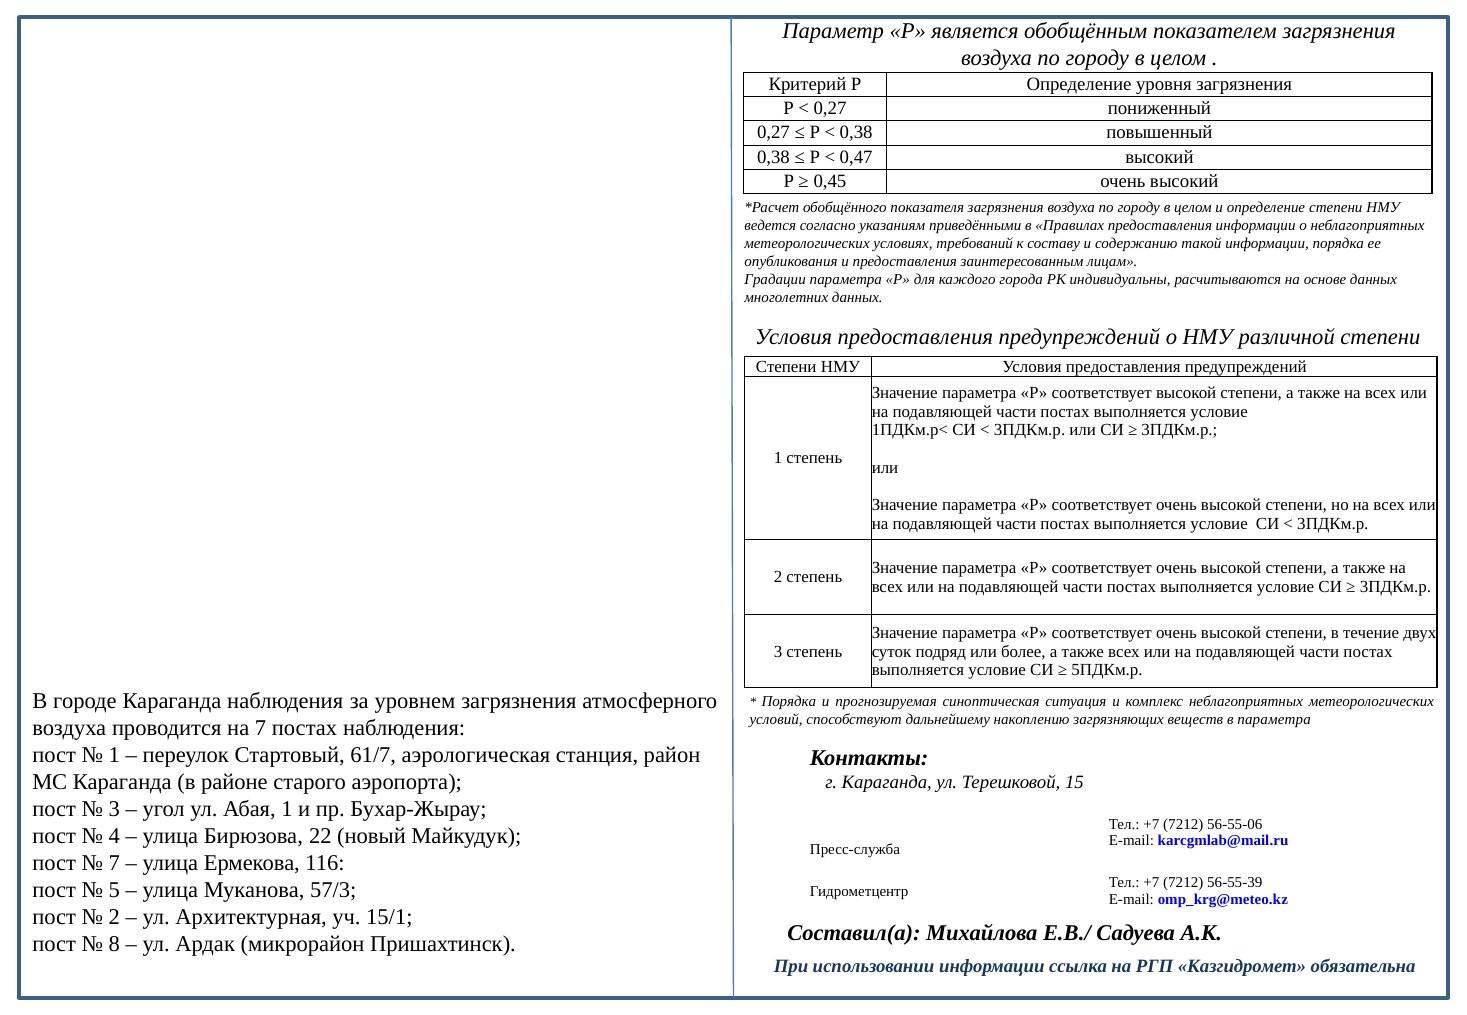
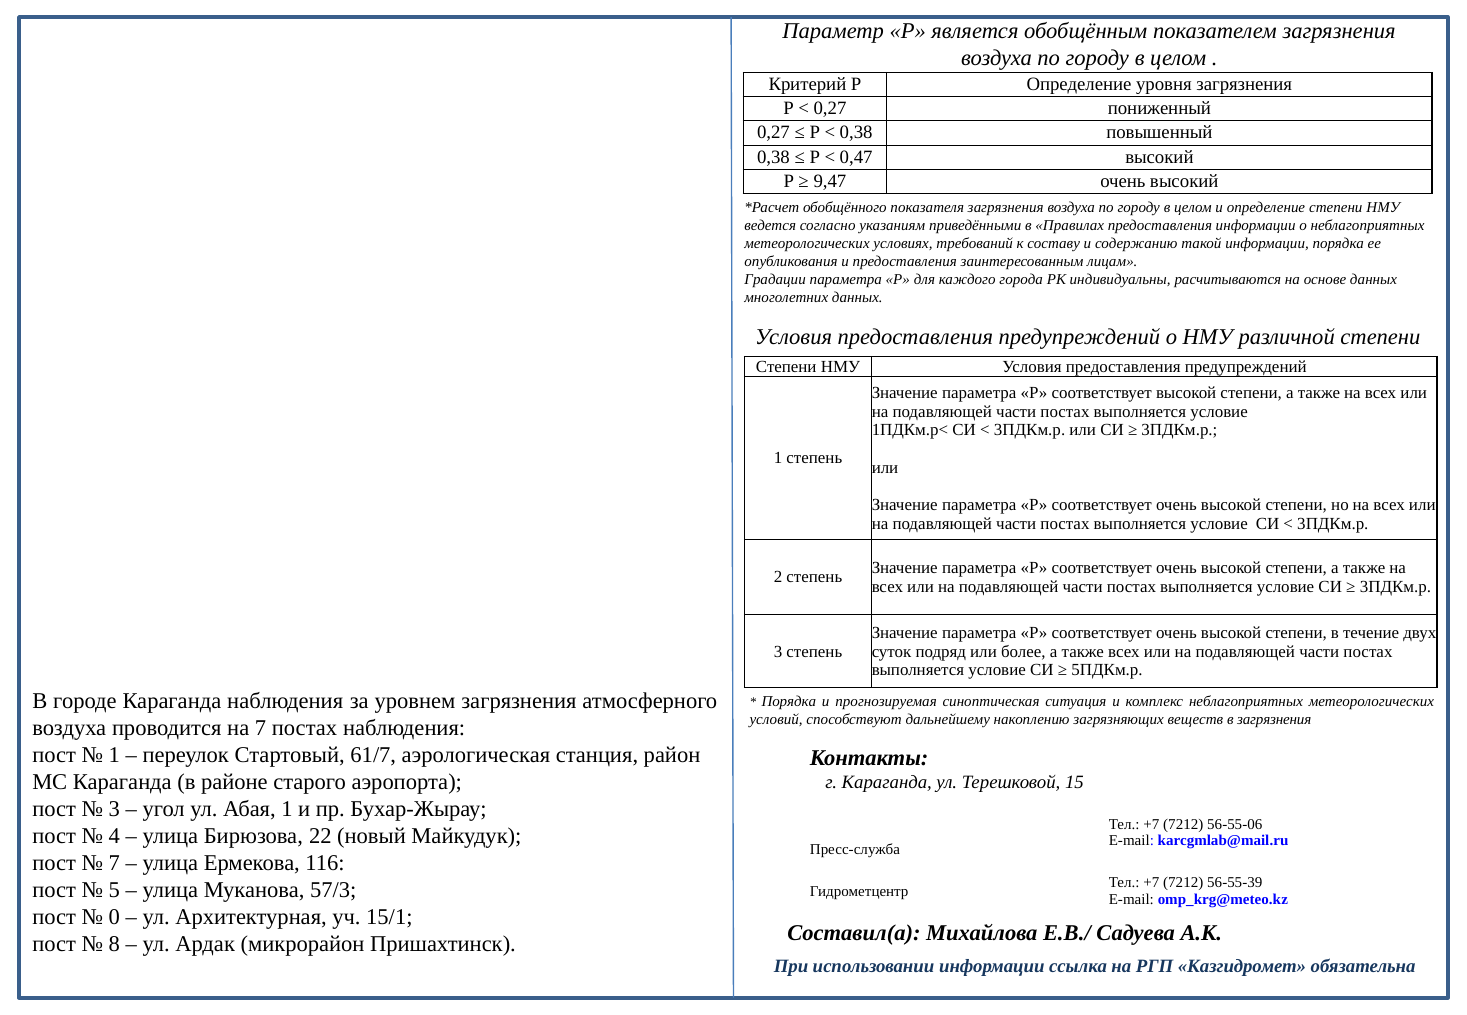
0,45: 0,45 -> 9,47
в параметра: параметра -> загрязнения
2 at (114, 918): 2 -> 0
